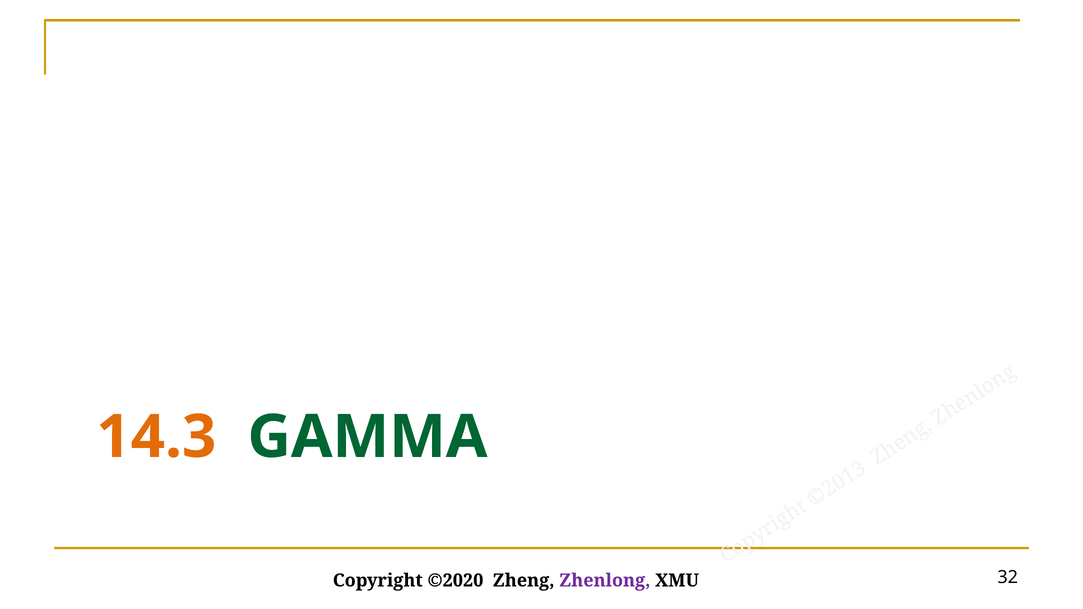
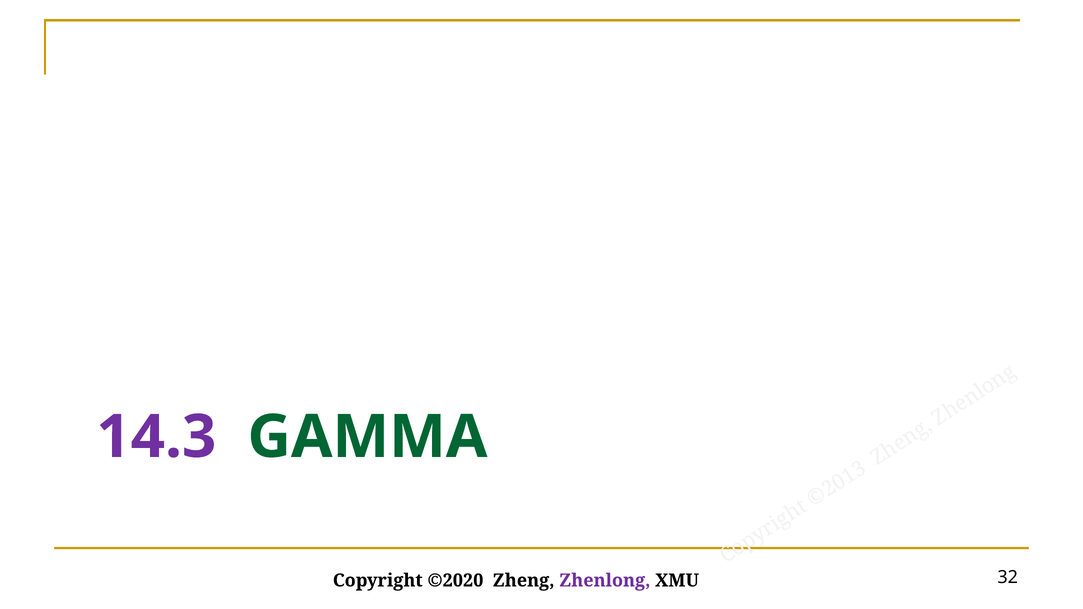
14.3 colour: orange -> purple
